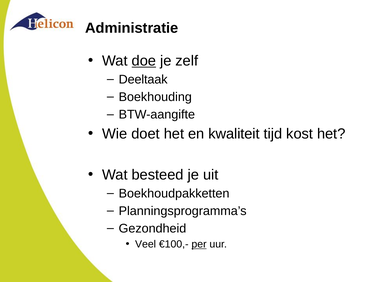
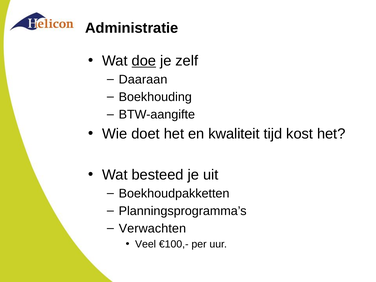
Deeltaak: Deeltaak -> Daaraan
Gezondheid: Gezondheid -> Verwachten
per underline: present -> none
